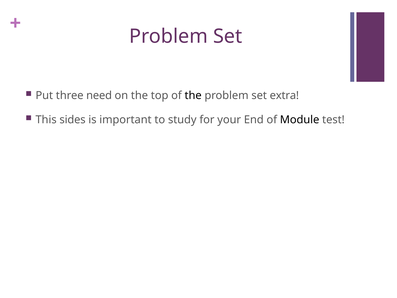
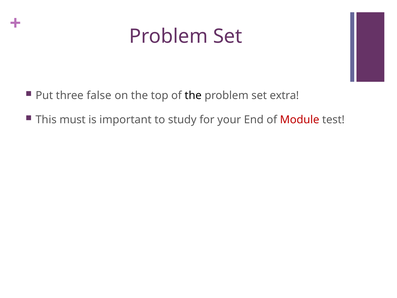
need: need -> false
sides: sides -> must
Module colour: black -> red
